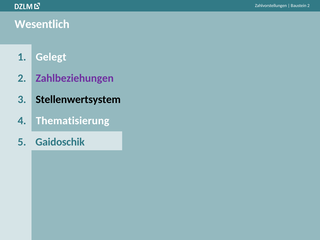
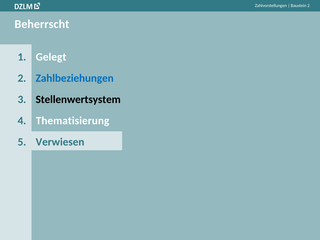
Wesentlich: Wesentlich -> Beherrscht
Zahlbeziehungen colour: purple -> blue
Gaidoschik: Gaidoschik -> Verwiesen
